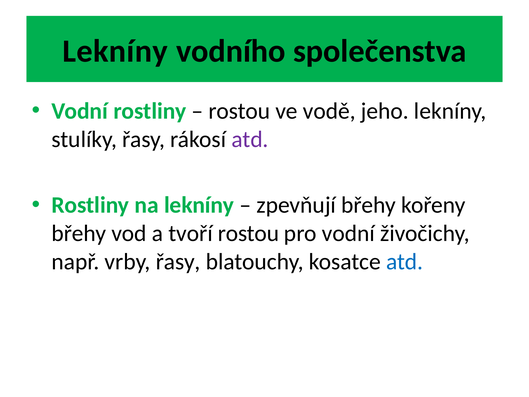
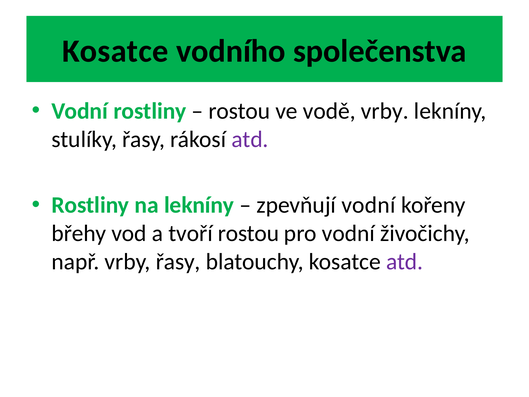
Lekníny at (115, 51): Lekníny -> Kosatce
vodě jeho: jeho -> vrby
zpevňují břehy: břehy -> vodní
atd at (405, 261) colour: blue -> purple
